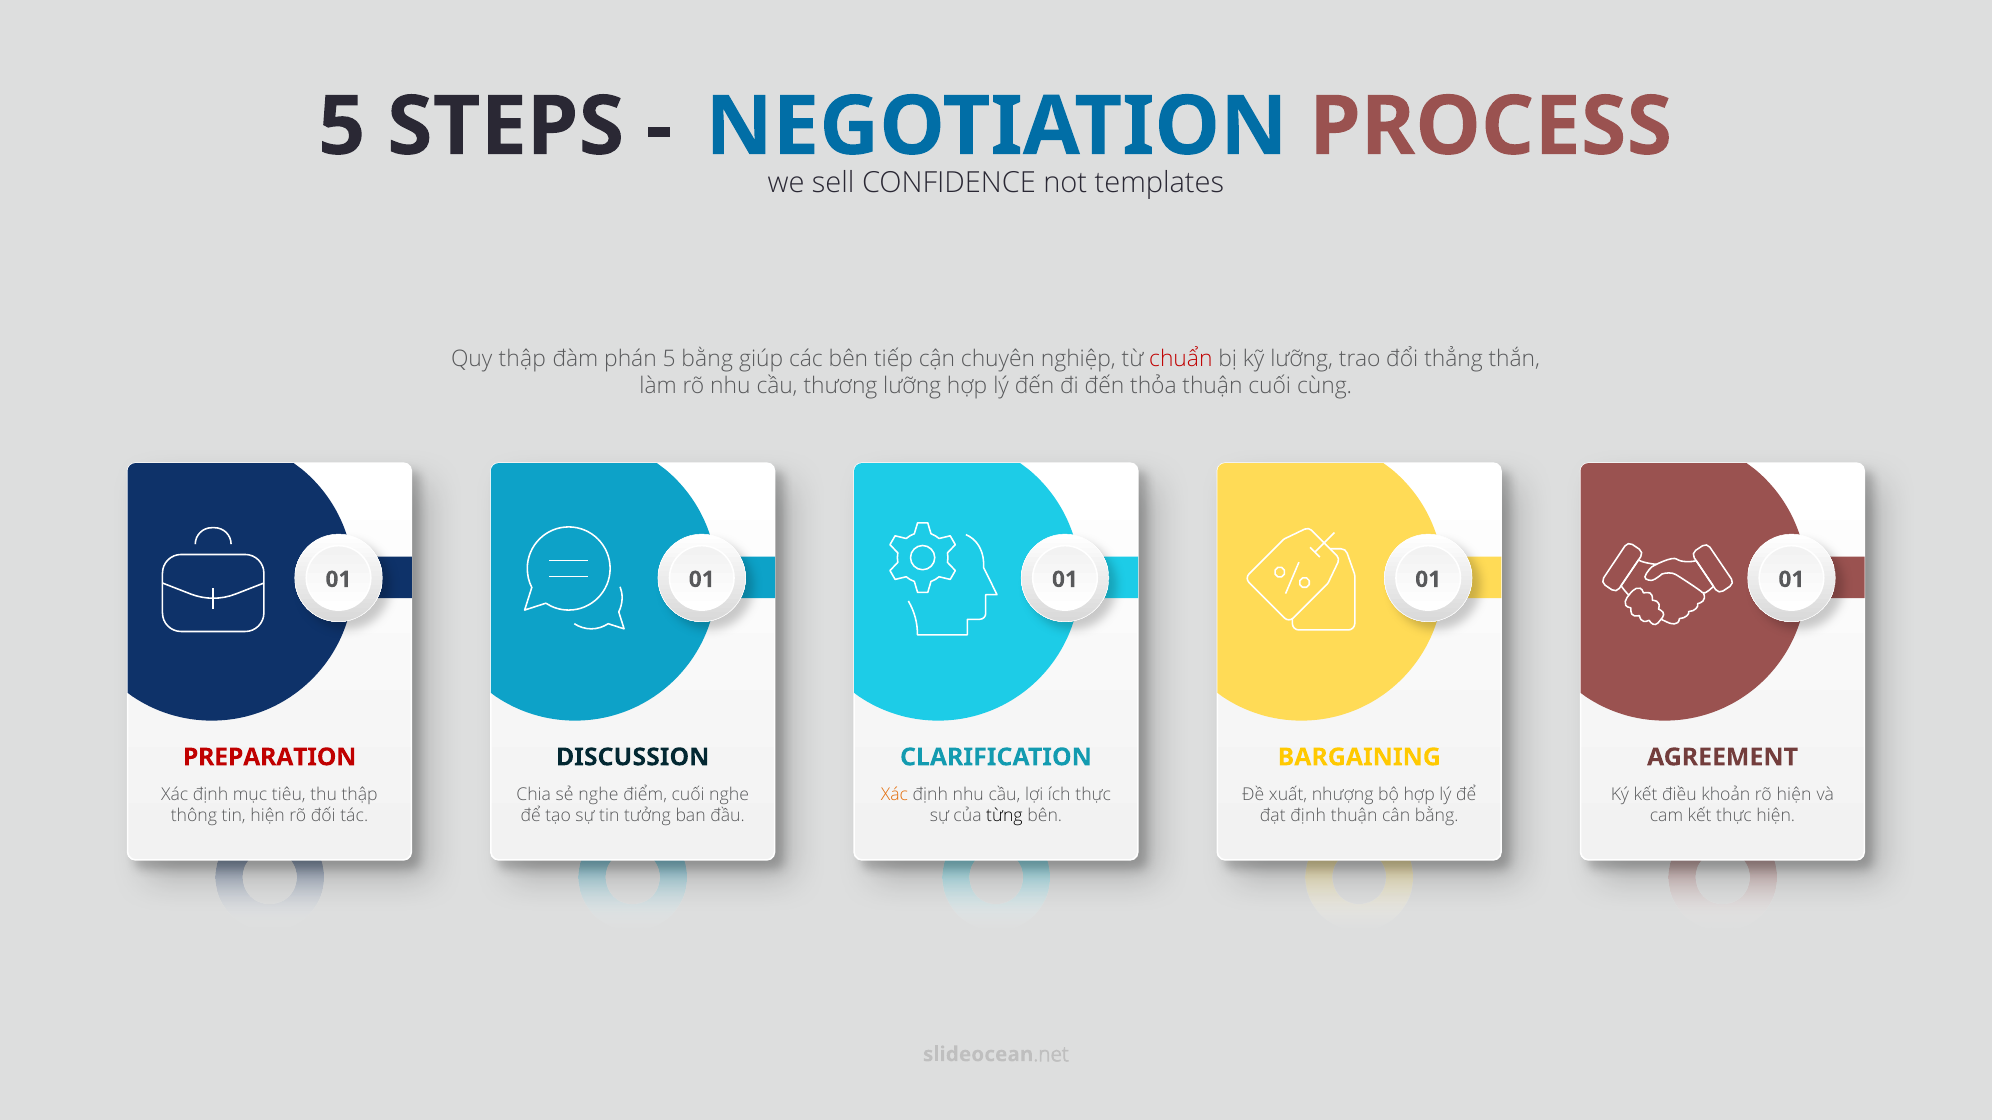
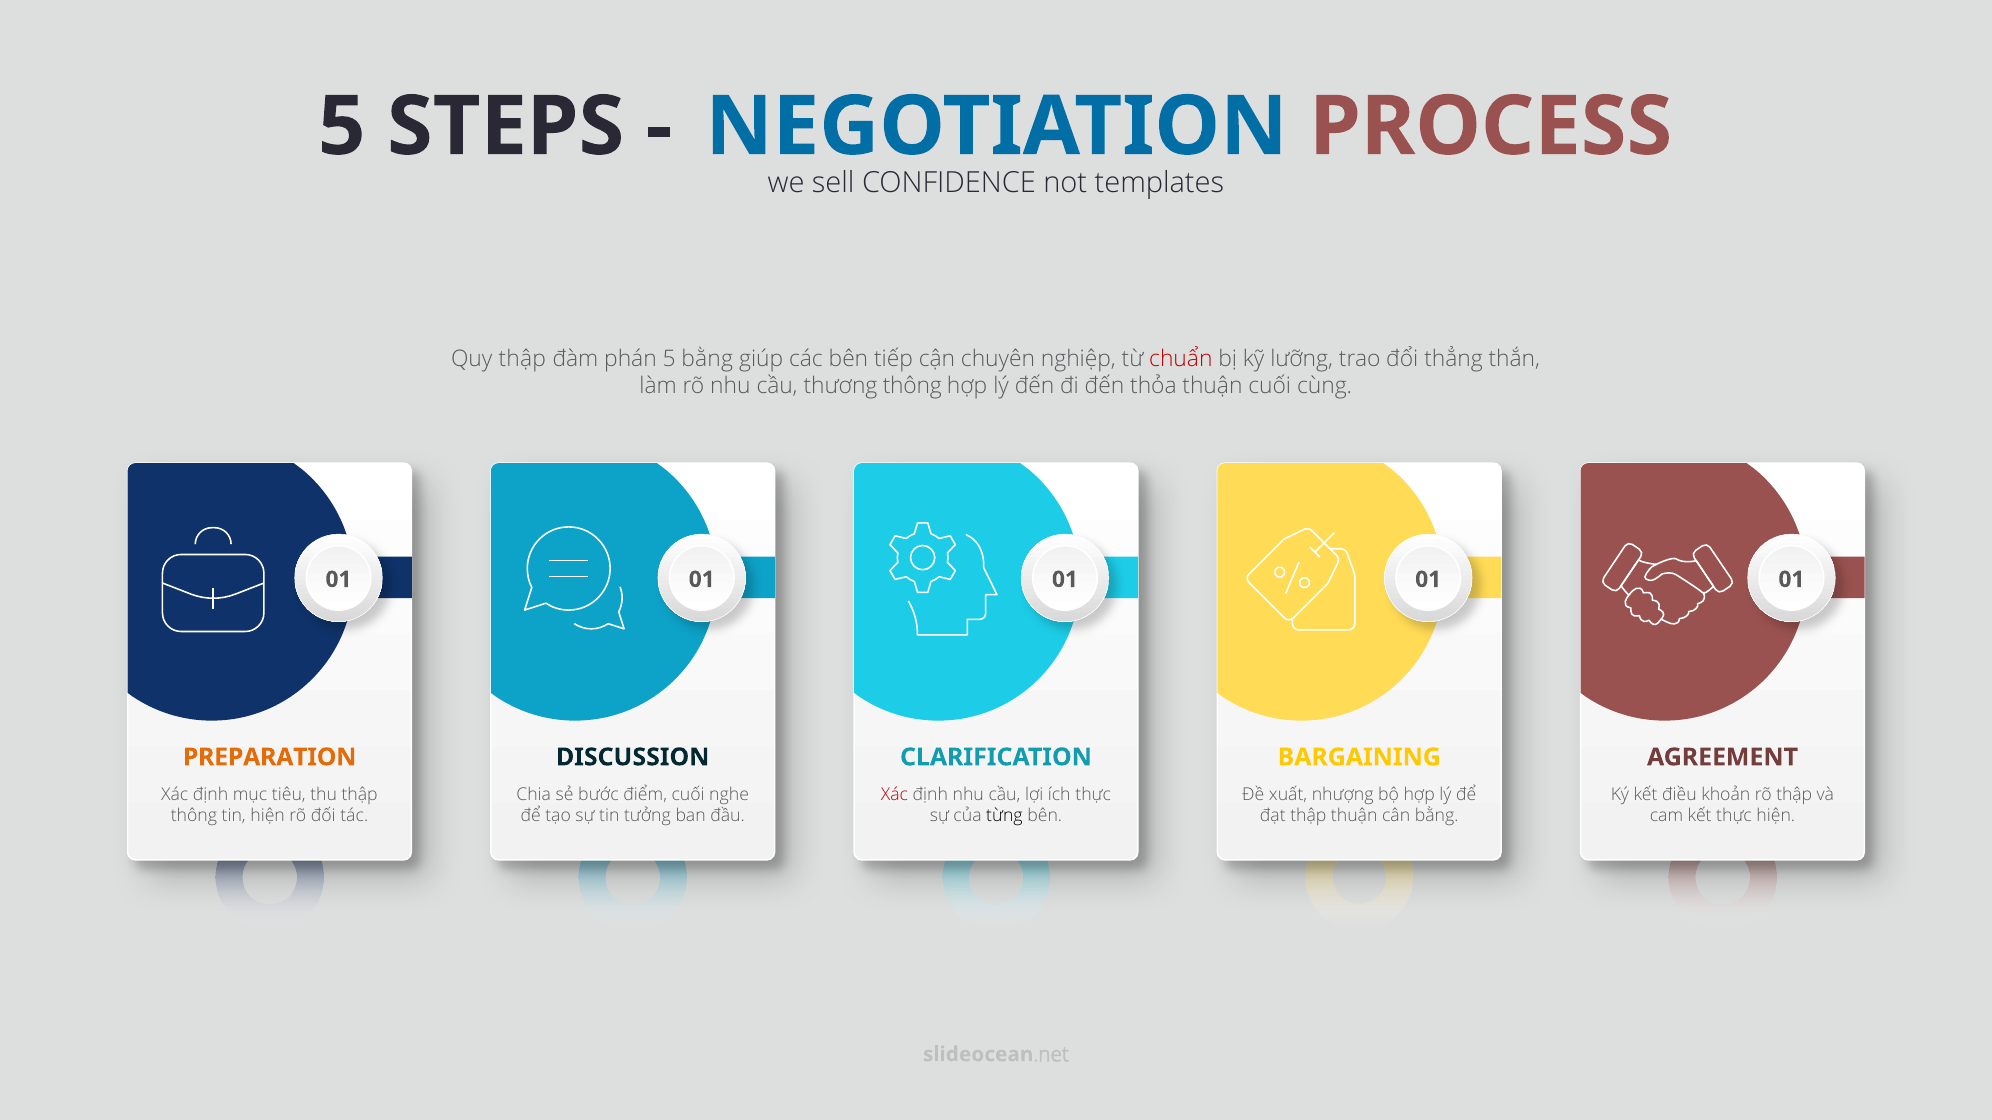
thương lưỡng: lưỡng -> thông
PREPARATION colour: red -> orange
sẻ nghe: nghe -> bước
Xác at (895, 795) colour: orange -> red
rõ hiện: hiện -> thập
đạt định: định -> thập
